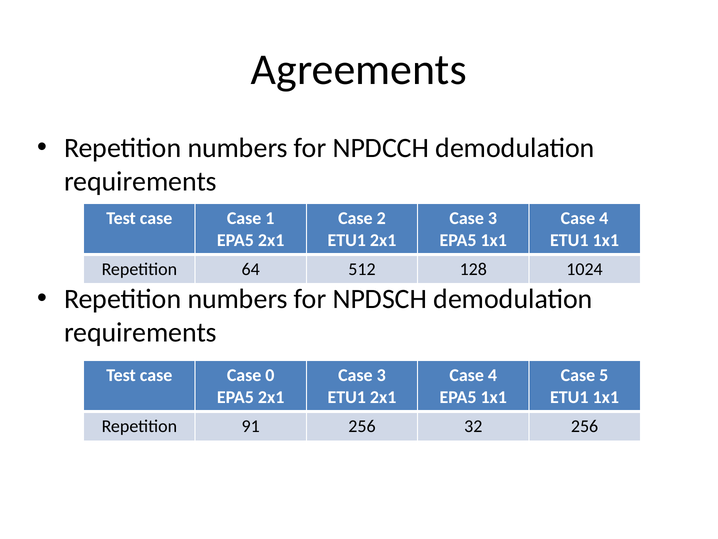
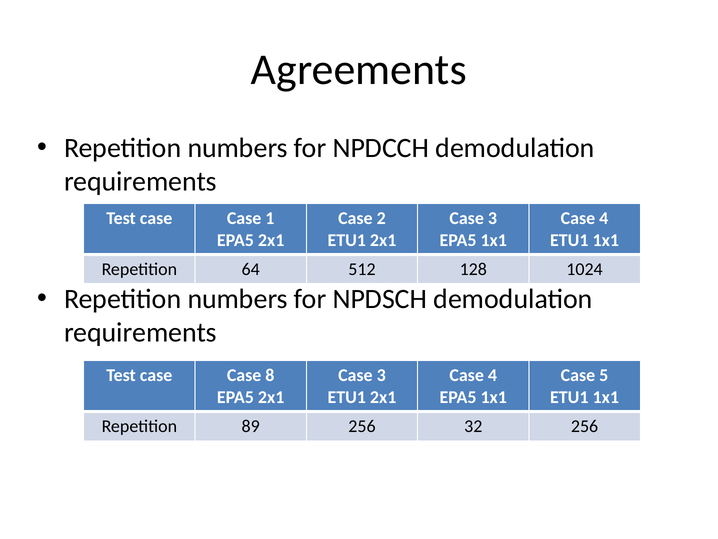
0: 0 -> 8
91: 91 -> 89
